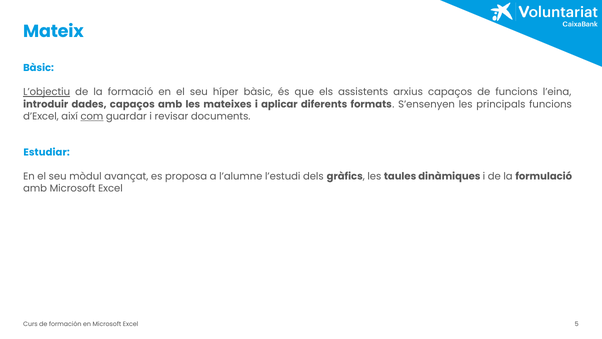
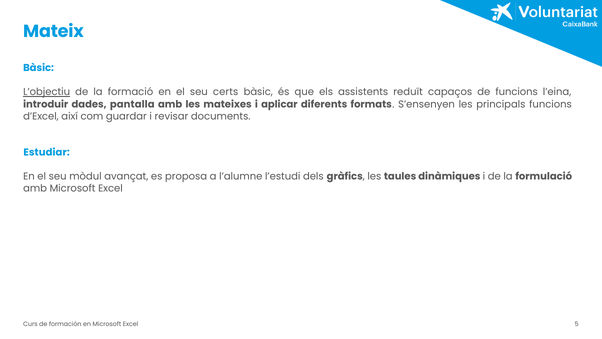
híper: híper -> certs
arxius: arxius -> reduït
dades capaços: capaços -> pantalla
com underline: present -> none
